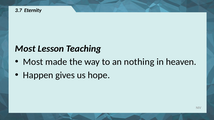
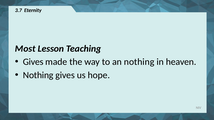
Most at (33, 62): Most -> Gives
Happen at (38, 76): Happen -> Nothing
